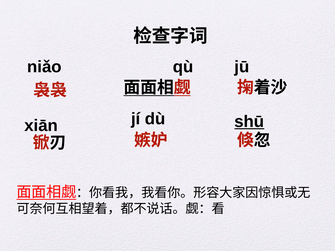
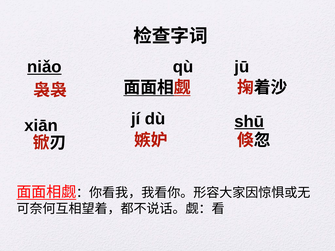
niǎo underline: none -> present
